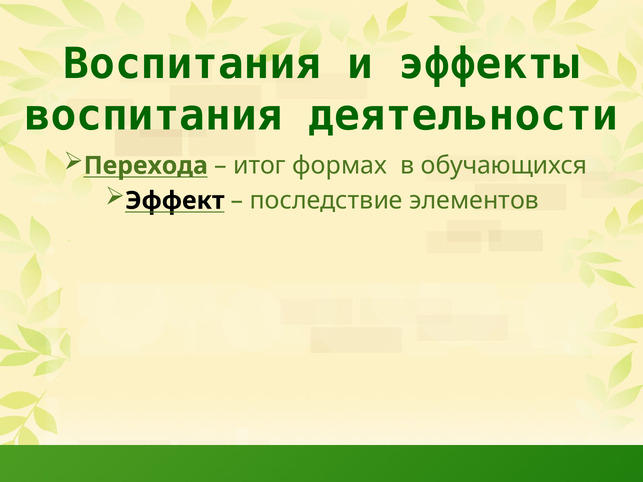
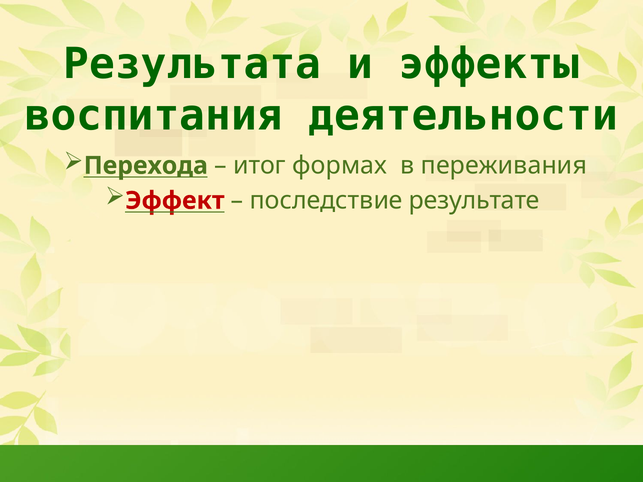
Воспитания at (192, 64): Воспитания -> Результата
обучающихся: обучающихся -> переживания
Эффект colour: black -> red
элементов: элементов -> результате
